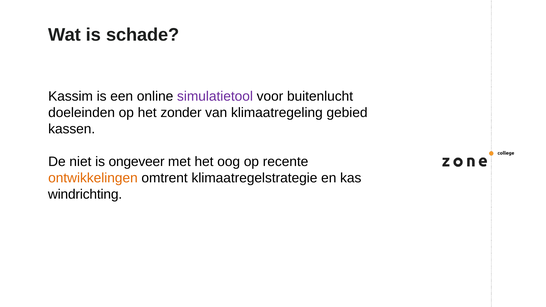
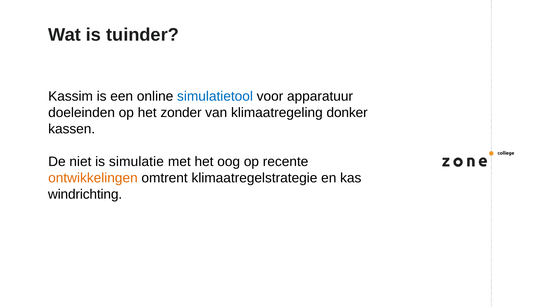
schade: schade -> tuinder
simulatietool colour: purple -> blue
buitenlucht: buitenlucht -> apparatuur
gebied: gebied -> donker
ongeveer: ongeveer -> simulatie
